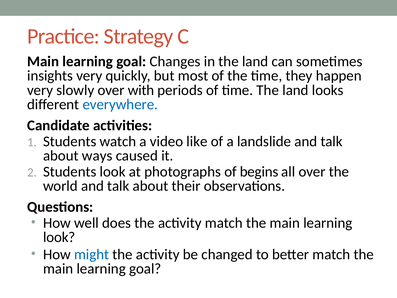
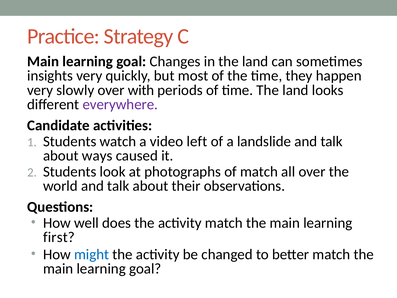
everywhere colour: blue -> purple
like: like -> left
of begins: begins -> match
look at (59, 237): look -> first
